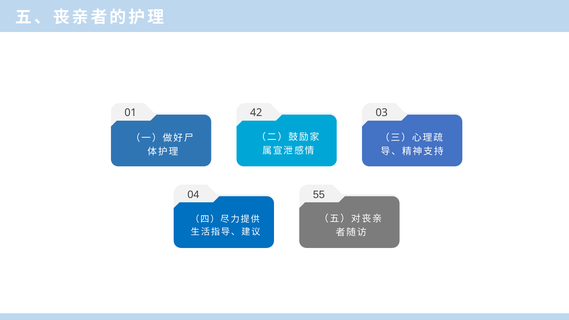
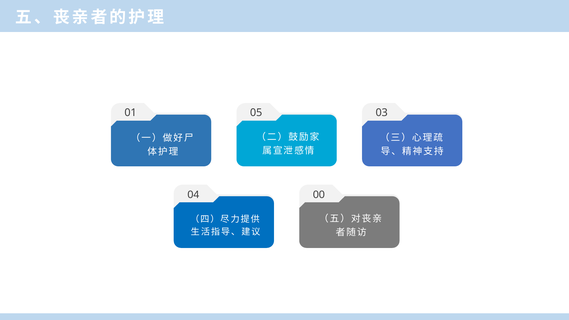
42: 42 -> 05
55: 55 -> 00
